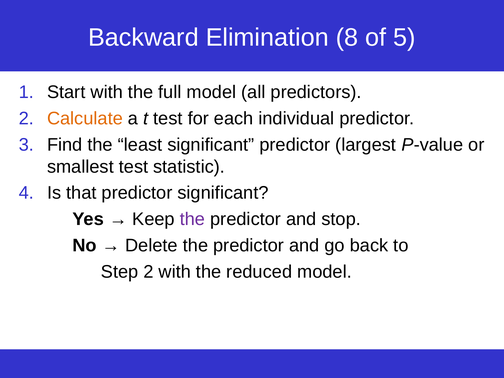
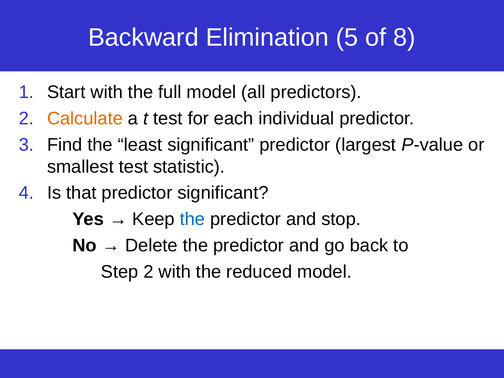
8: 8 -> 5
5: 5 -> 8
the at (192, 219) colour: purple -> blue
